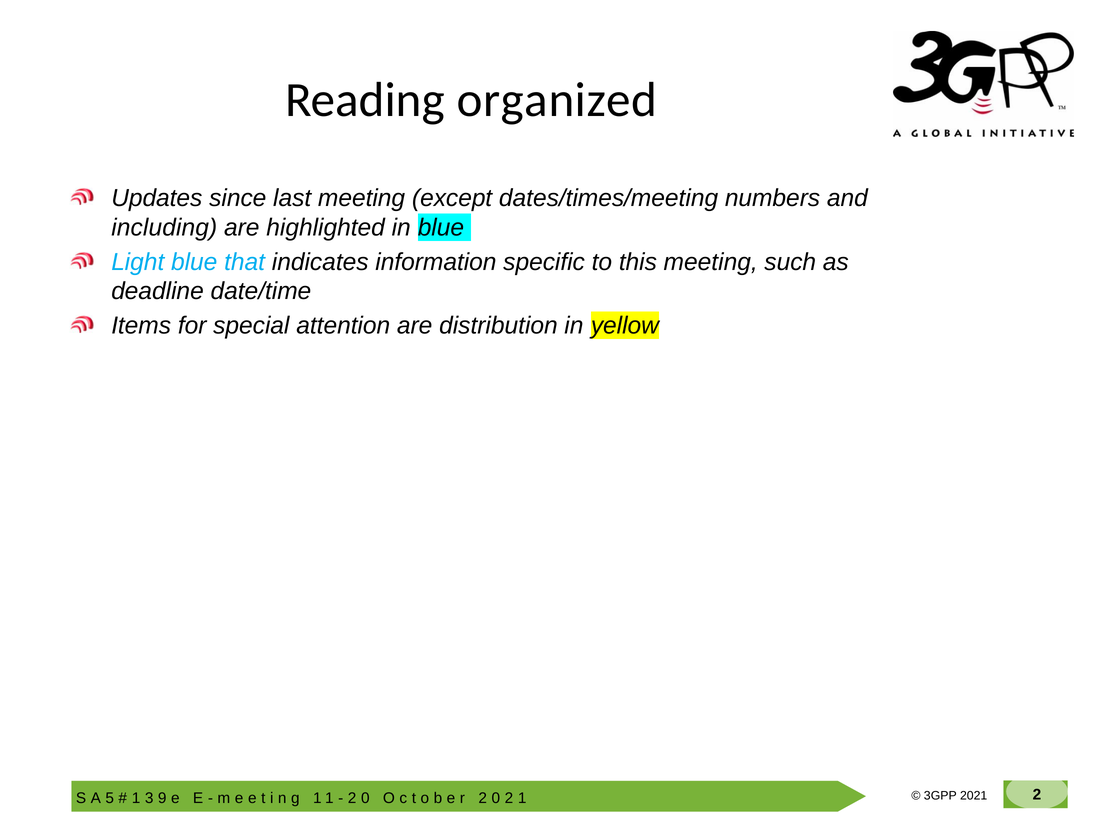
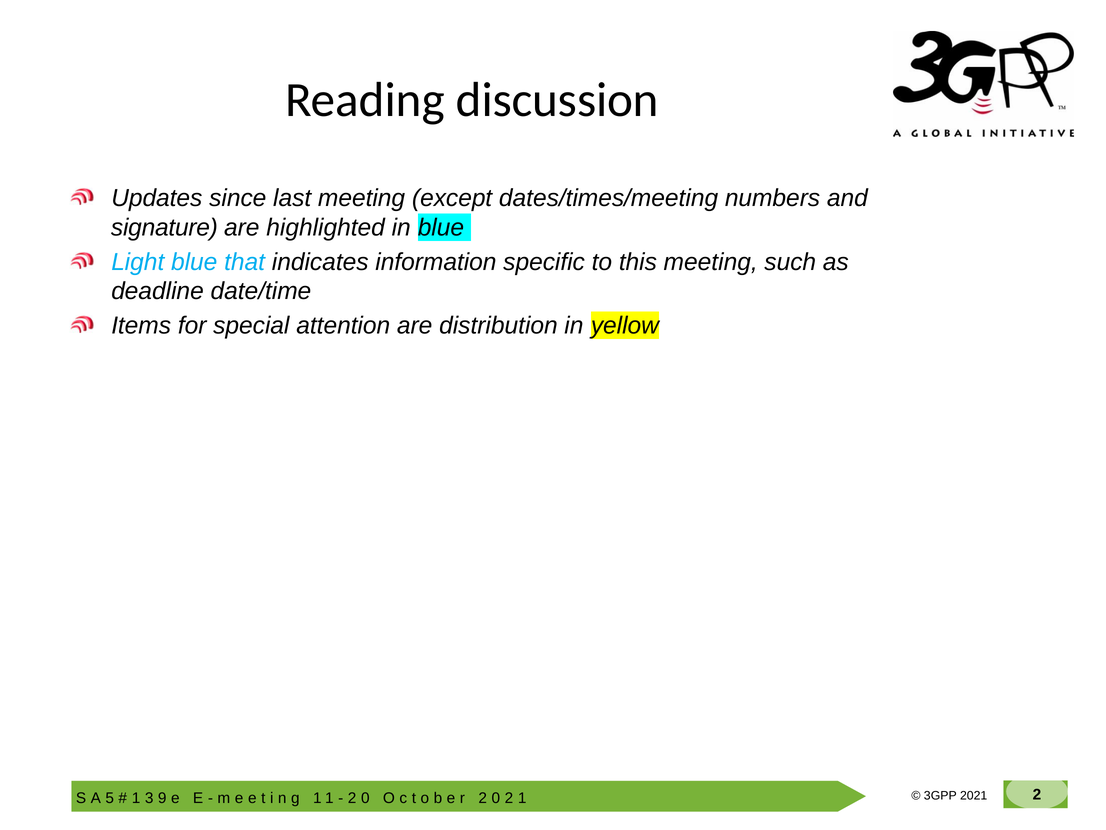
organized: organized -> discussion
including: including -> signature
